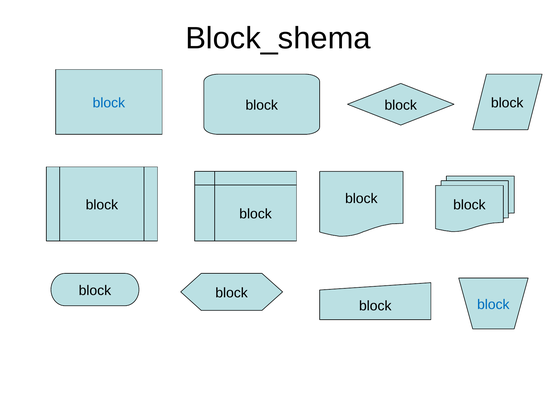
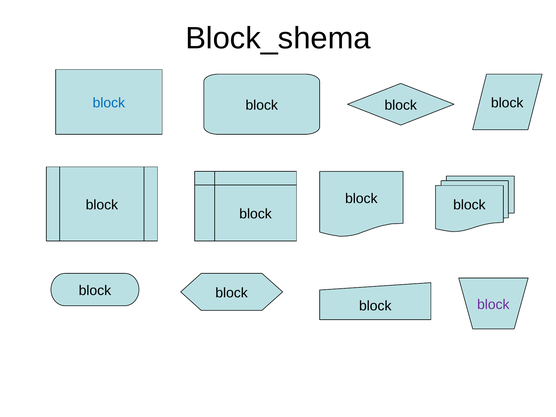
block at (493, 304) colour: blue -> purple
